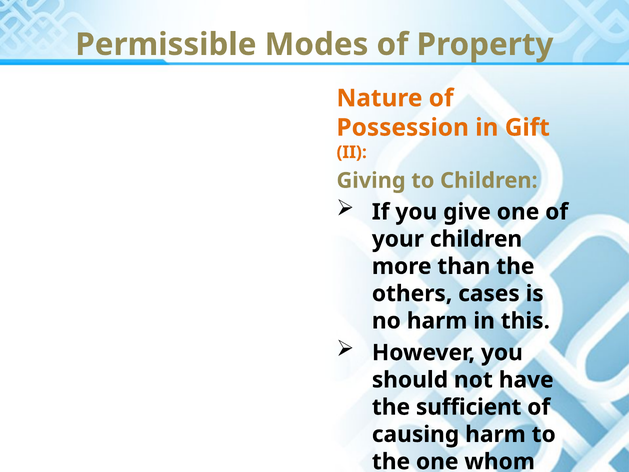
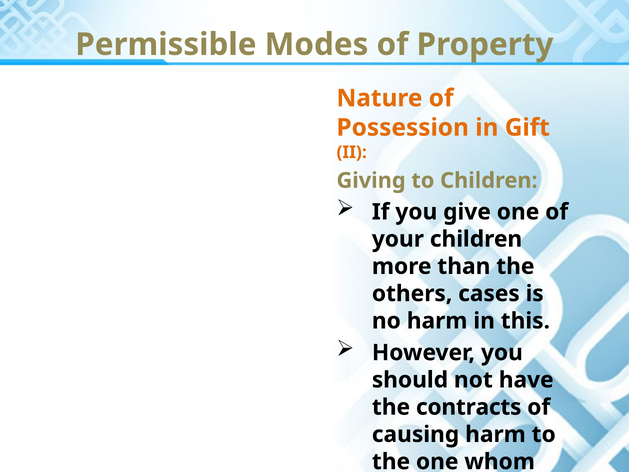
sufficient: sufficient -> contracts
